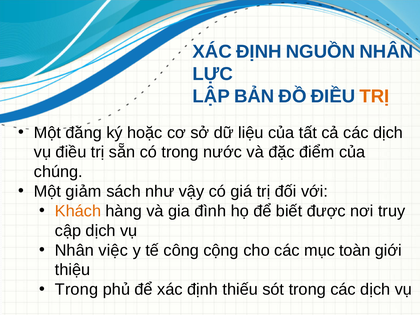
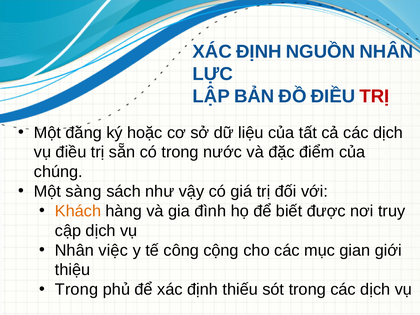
TRỊ at (374, 96) colour: orange -> red
giảm: giảm -> sàng
toàn: toàn -> gian
